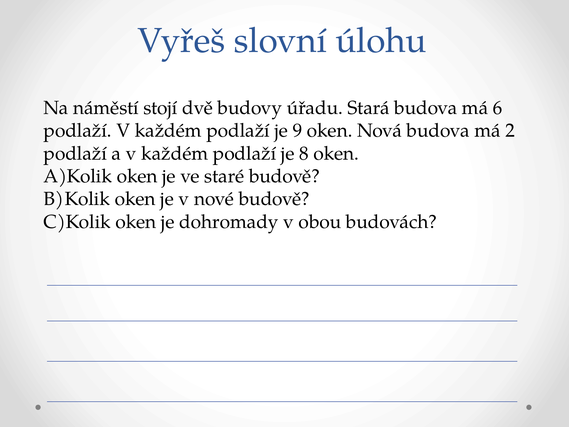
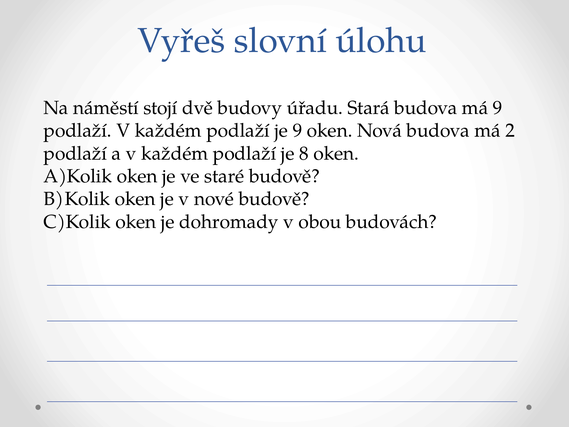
má 6: 6 -> 9
